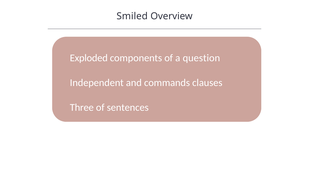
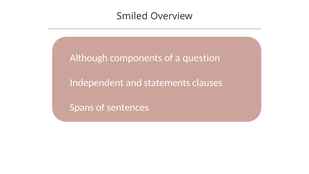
Exploded: Exploded -> Although
commands: commands -> statements
Three: Three -> Spans
